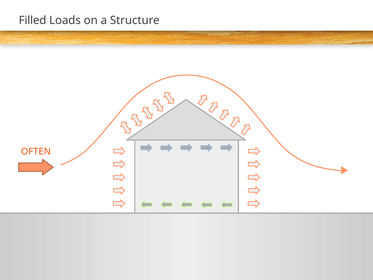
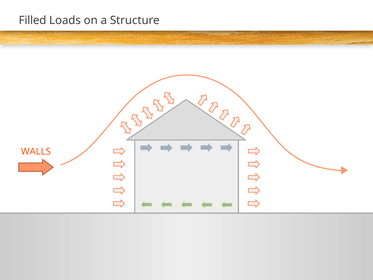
OFTEN: OFTEN -> WALLS
